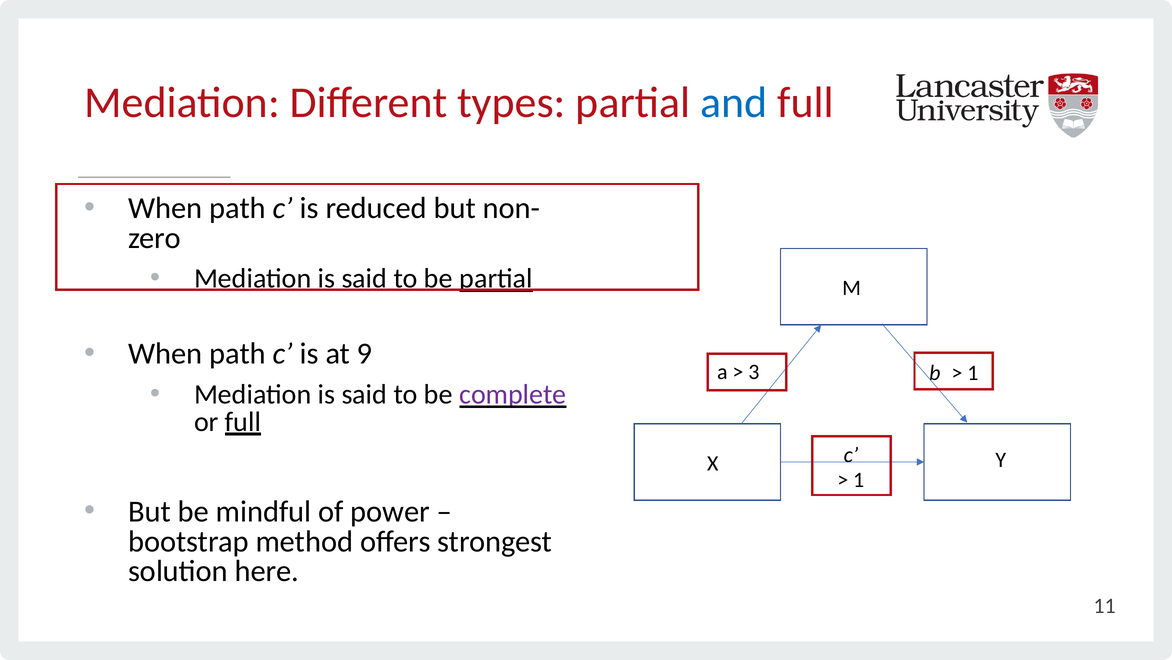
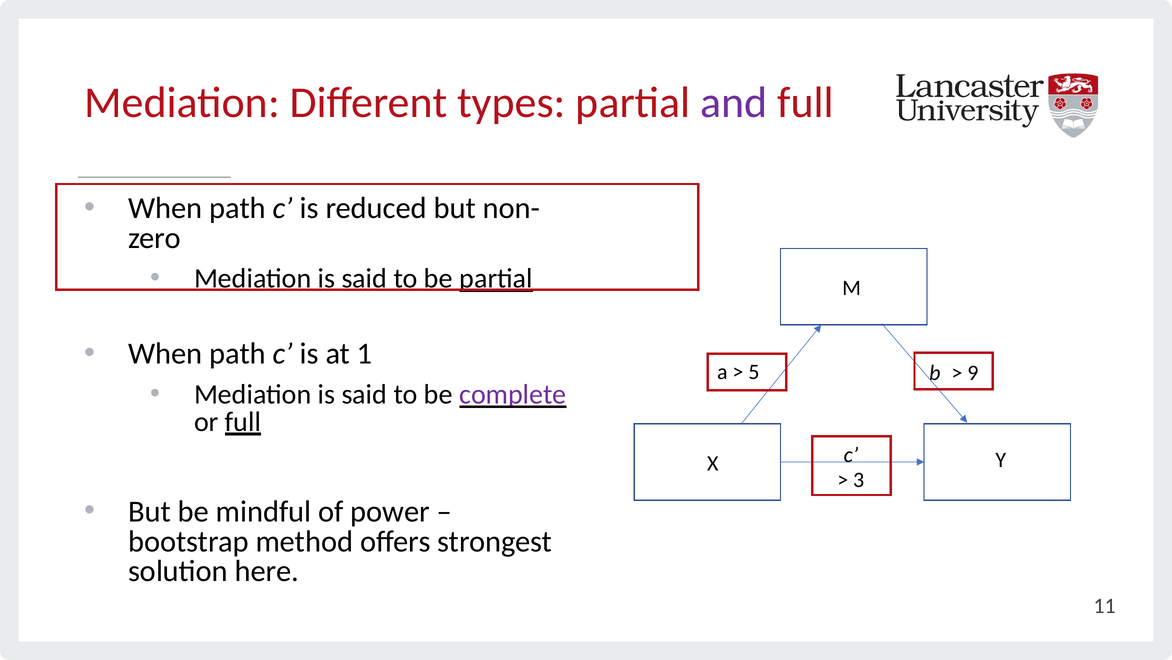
and colour: blue -> purple
9: 9 -> 1
3: 3 -> 5
1 at (973, 372): 1 -> 9
1 at (859, 479): 1 -> 3
